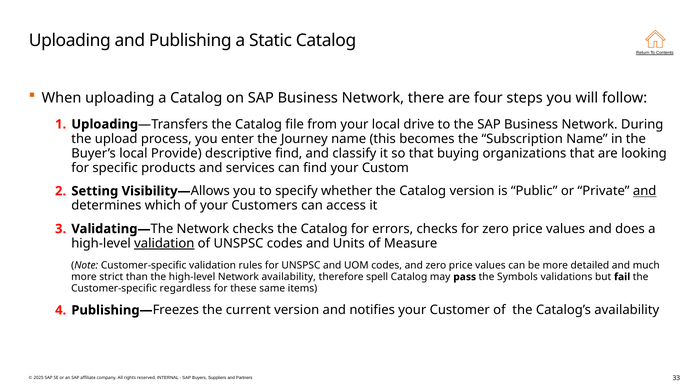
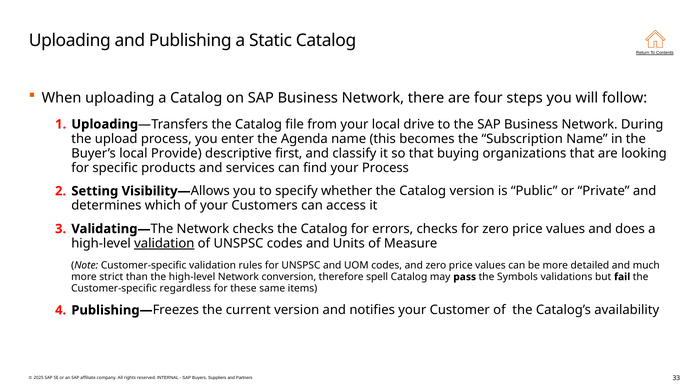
Journey: Journey -> Agenda
descriptive find: find -> first
your Custom: Custom -> Process
and at (645, 191) underline: present -> none
Network availability: availability -> conversion
